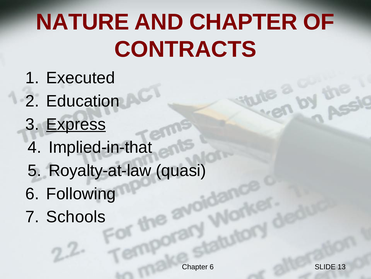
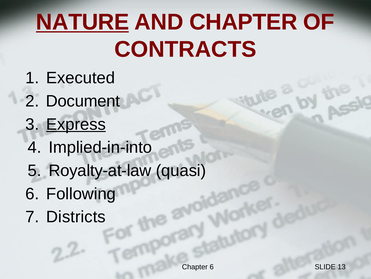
NATURE underline: none -> present
Education: Education -> Document
Implied-in-that: Implied-in-that -> Implied-in-into
Schools: Schools -> Districts
